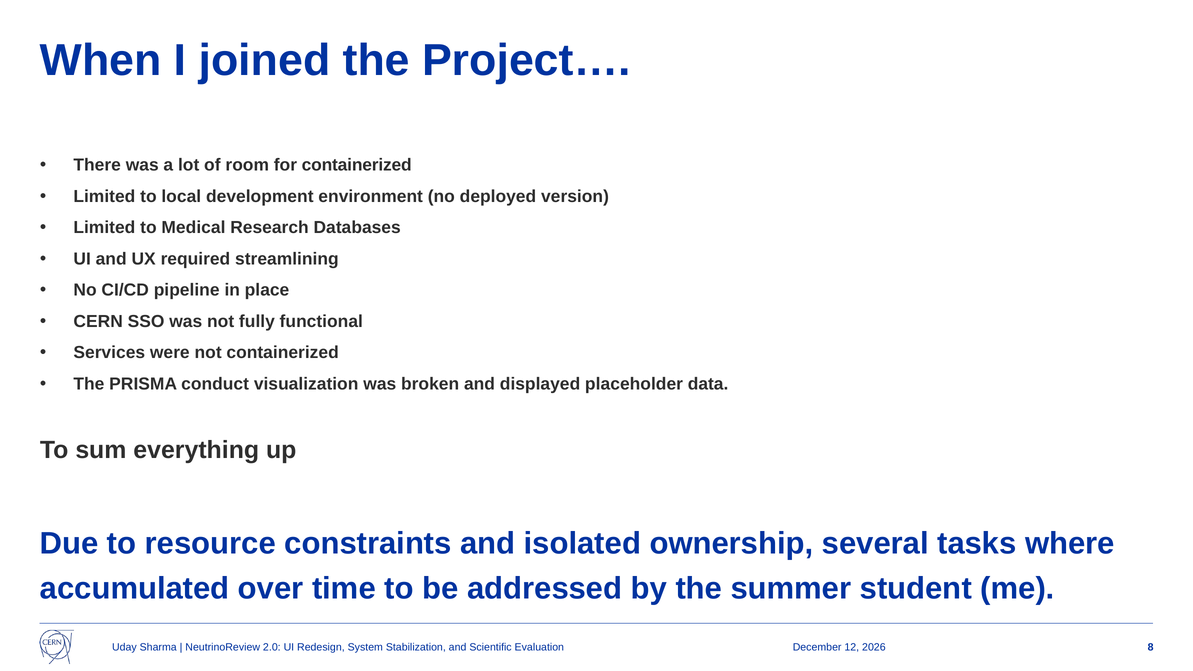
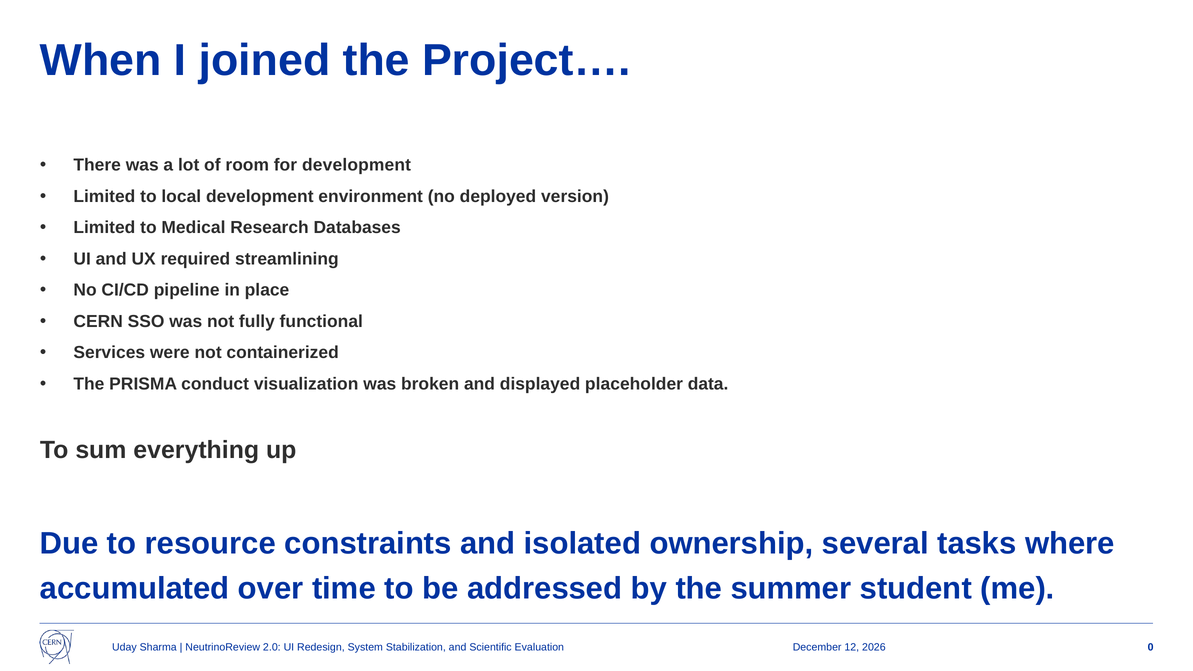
for containerized: containerized -> development
8: 8 -> 0
